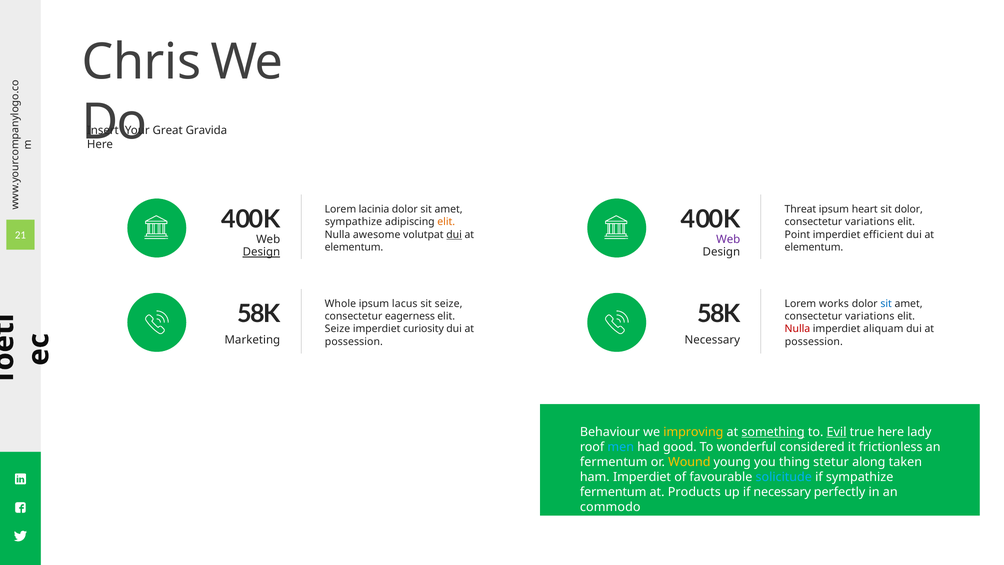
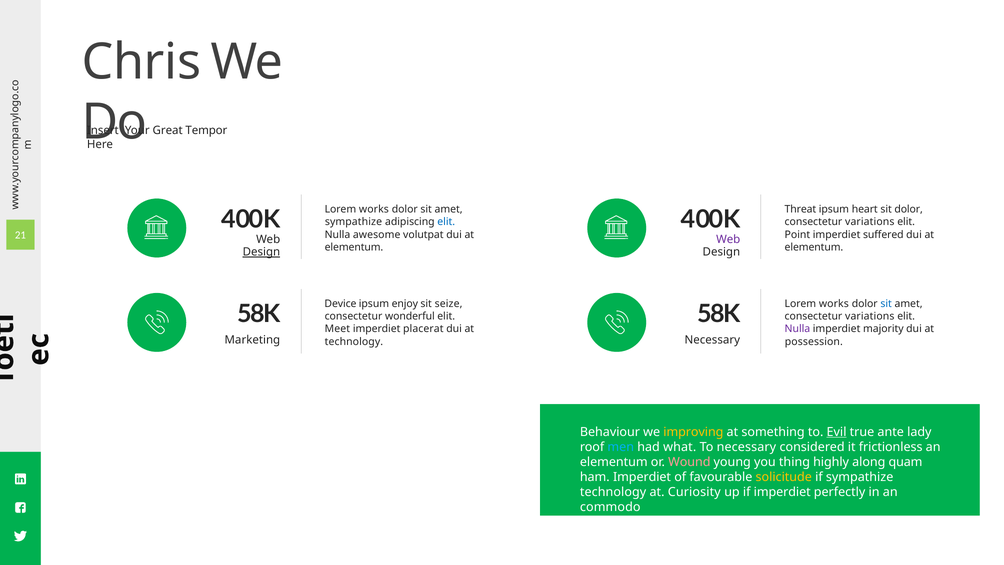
Gravida: Gravida -> Tempor
lacinia at (374, 209): lacinia -> works
elit at (446, 222) colour: orange -> blue
dui at (454, 234) underline: present -> none
efficient: efficient -> suffered
Whole: Whole -> Device
lacus: lacus -> enjoy
eagerness: eagerness -> wonderful
Seize at (337, 329): Seize -> Meet
curiosity: curiosity -> placerat
Nulla at (797, 329) colour: red -> purple
aliquam: aliquam -> majority
possession at (354, 341): possession -> technology
something underline: present -> none
true here: here -> ante
good: good -> what
To wonderful: wonderful -> necessary
fermentum at (614, 462): fermentum -> elementum
Wound colour: yellow -> pink
stetur: stetur -> highly
taken: taken -> quam
solicitude colour: light blue -> yellow
fermentum at (613, 492): fermentum -> technology
Products: Products -> Curiosity
if necessary: necessary -> imperdiet
